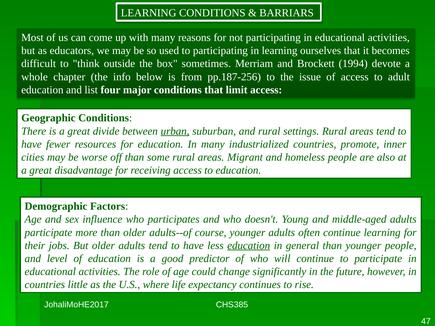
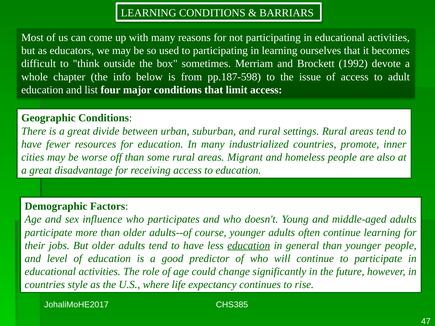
1994: 1994 -> 1992
pp.187-256: pp.187-256 -> pp.187-598
urban underline: present -> none
little: little -> style
